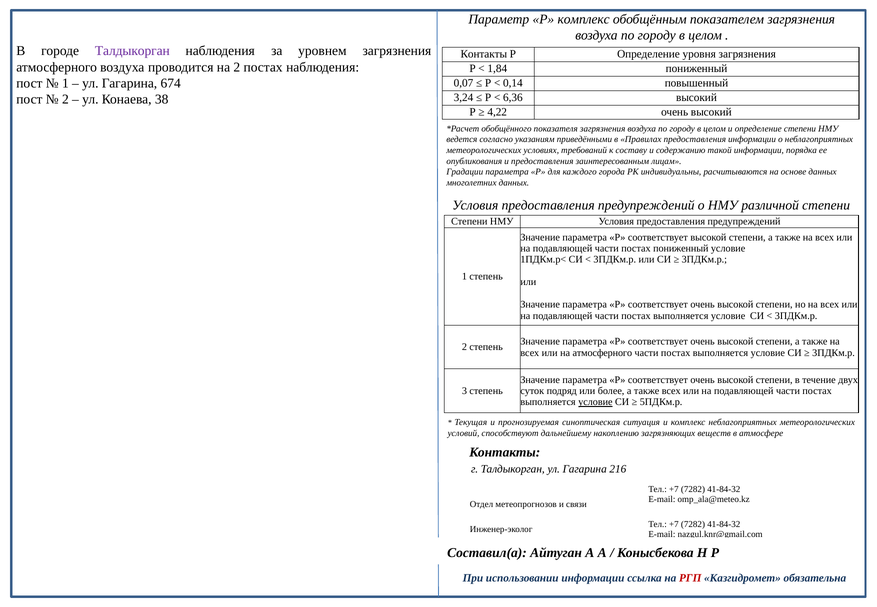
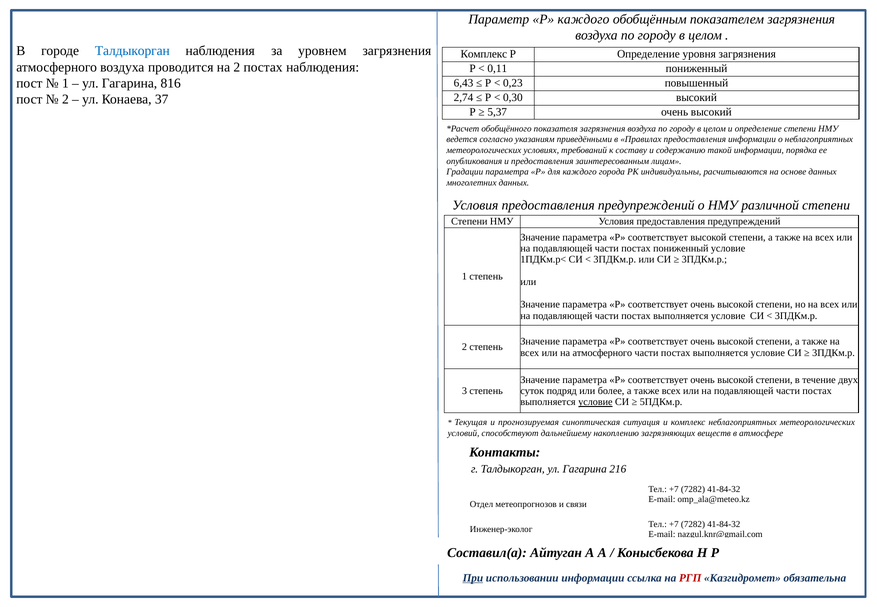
Р комплекс: комплекс -> каждого
Талдыкорган at (132, 51) colour: purple -> blue
Контакты at (484, 54): Контакты -> Комплекс
1,84: 1,84 -> 0,11
674: 674 -> 816
0,07: 0,07 -> 6,43
0,14: 0,14 -> 0,23
3,24: 3,24 -> 2,74
6,36: 6,36 -> 0,30
38: 38 -> 37
4,22: 4,22 -> 5,37
При underline: none -> present
